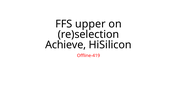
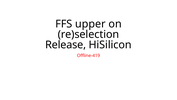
Achieve: Achieve -> Release
